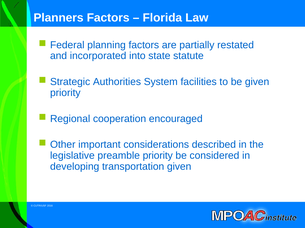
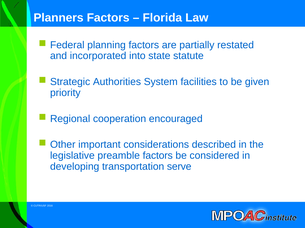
preamble priority: priority -> factors
transportation given: given -> serve
